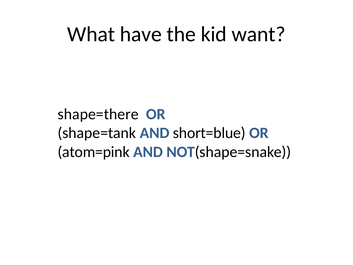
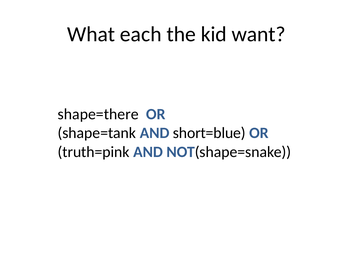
have: have -> each
atom=pink: atom=pink -> truth=pink
